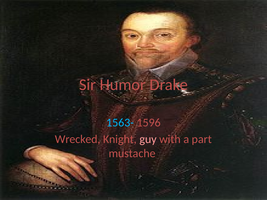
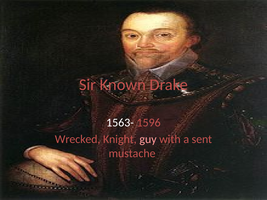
Humor: Humor -> Known
1563- colour: light blue -> white
part: part -> sent
